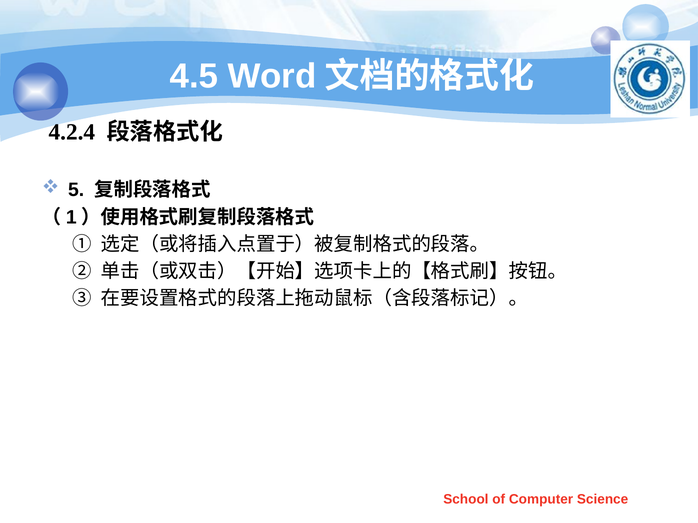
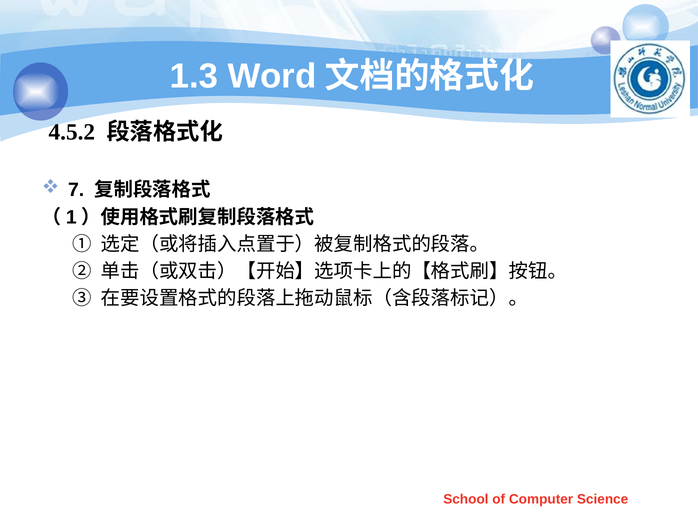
4.5: 4.5 -> 1.3
4.2.4: 4.2.4 -> 4.5.2
5: 5 -> 7
